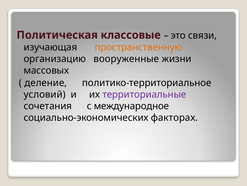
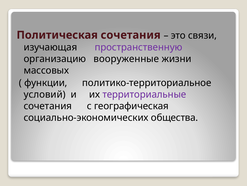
Политическая классовые: классовые -> сочетания
пространственную colour: orange -> purple
деление: деление -> функции
международное: международное -> географическая
факторах: факторах -> общества
